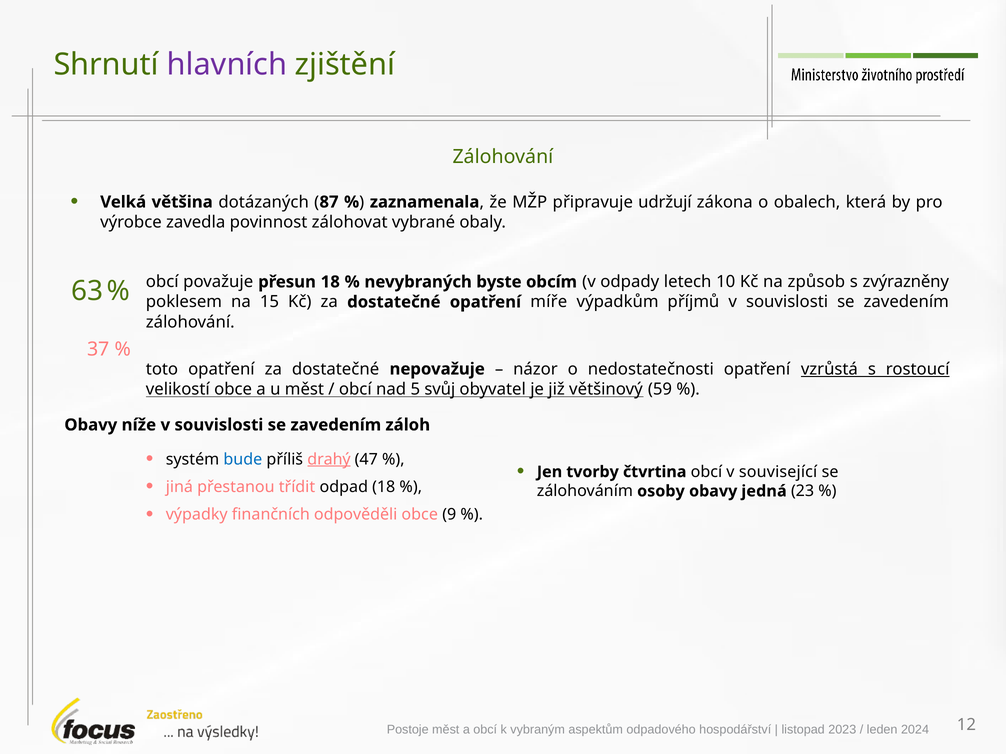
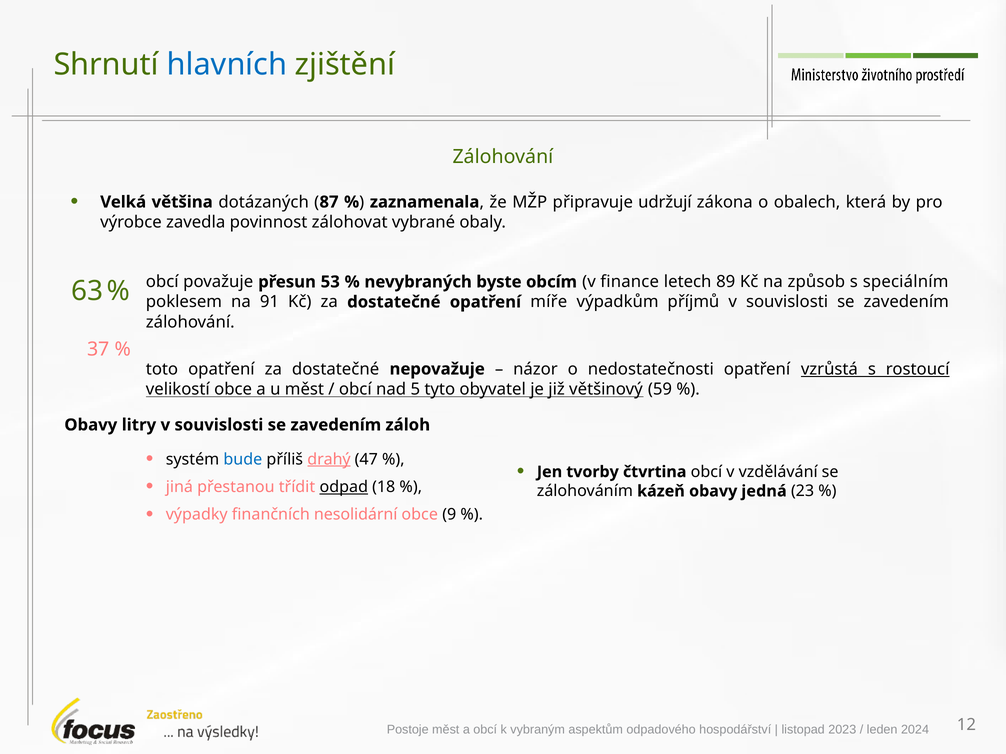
hlavních colour: purple -> blue
přesun 18: 18 -> 53
odpady: odpady -> finance
10: 10 -> 89
zvýrazněny: zvýrazněny -> speciálním
15: 15 -> 91
svůj: svůj -> tyto
níže: níže -> litry
související: související -> vzdělávání
odpad underline: none -> present
osoby: osoby -> kázeň
odpověděli: odpověděli -> nesolidární
